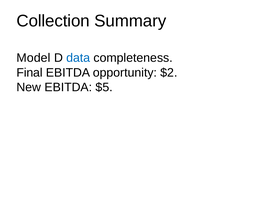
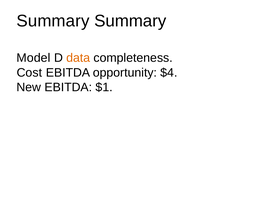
Collection at (53, 21): Collection -> Summary
data colour: blue -> orange
Final: Final -> Cost
$2: $2 -> $4
$5: $5 -> $1
